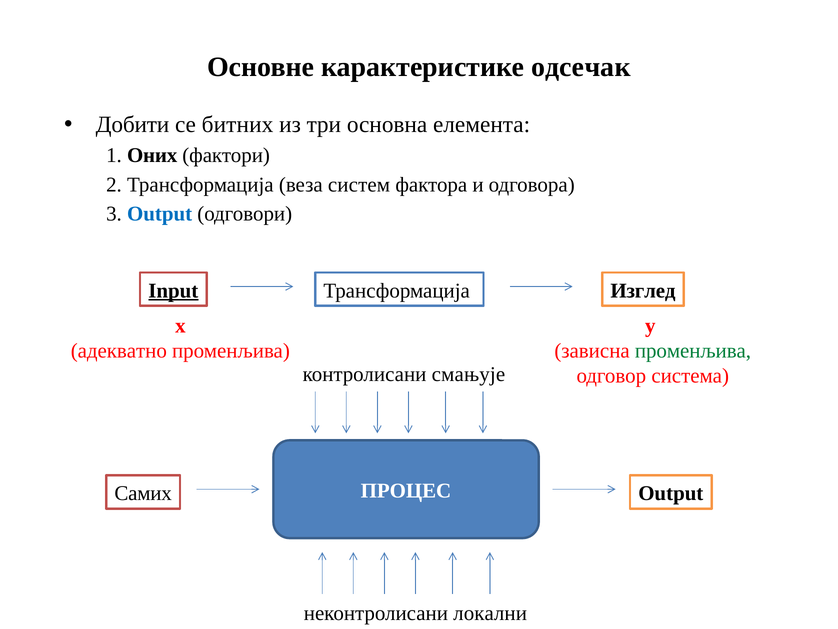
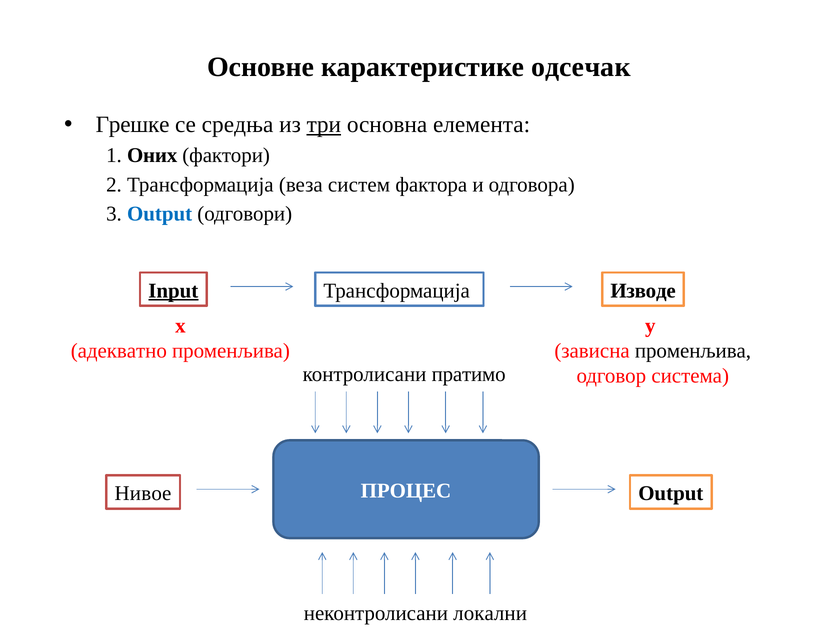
Добити: Добити -> Грешке
битних: битних -> средња
три underline: none -> present
Изглед: Изглед -> Изводе
променљива at (693, 351) colour: green -> black
смањује: смањује -> пратимо
Самих: Самих -> Нивое
